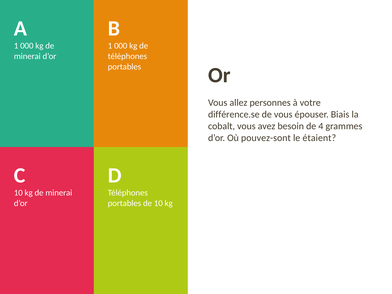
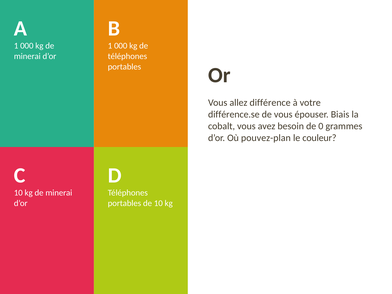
personnes: personnes -> différence
4: 4 -> 0
pouvez-sont: pouvez-sont -> pouvez-plan
étaient: étaient -> couleur
